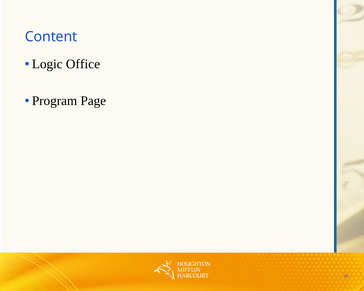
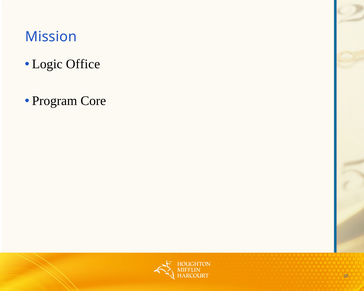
Content: Content -> Mission
Page: Page -> Core
